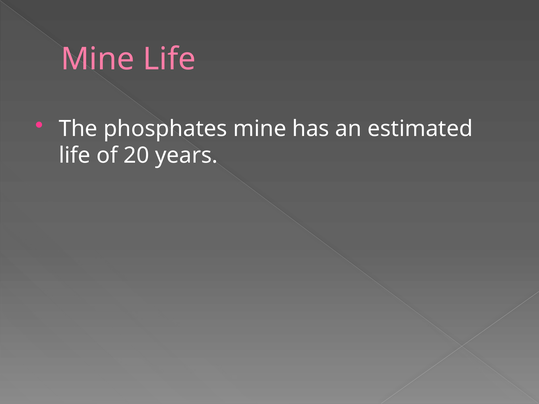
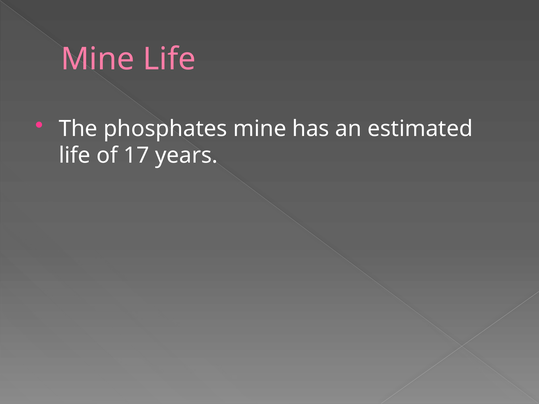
20: 20 -> 17
